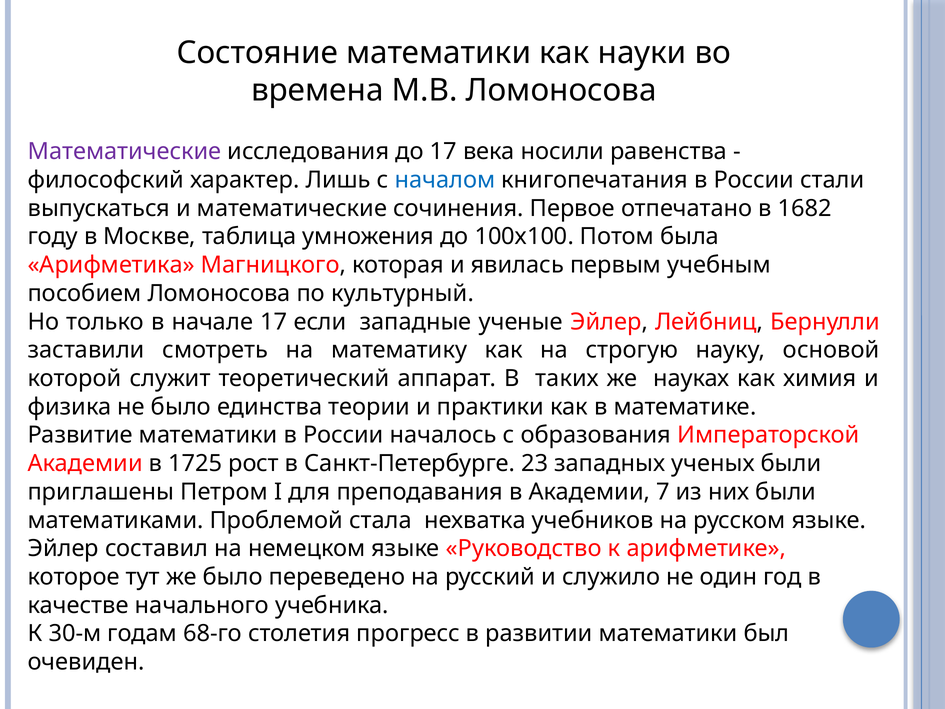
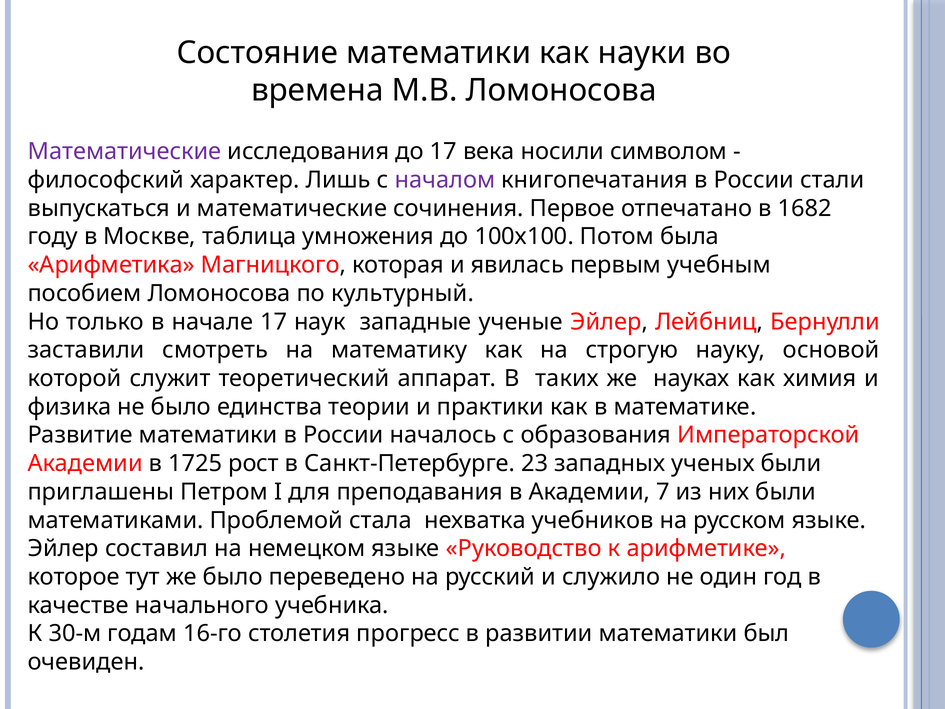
равенства: равенства -> символом
началом colour: blue -> purple
если: если -> наук
68-го: 68-го -> 16-го
